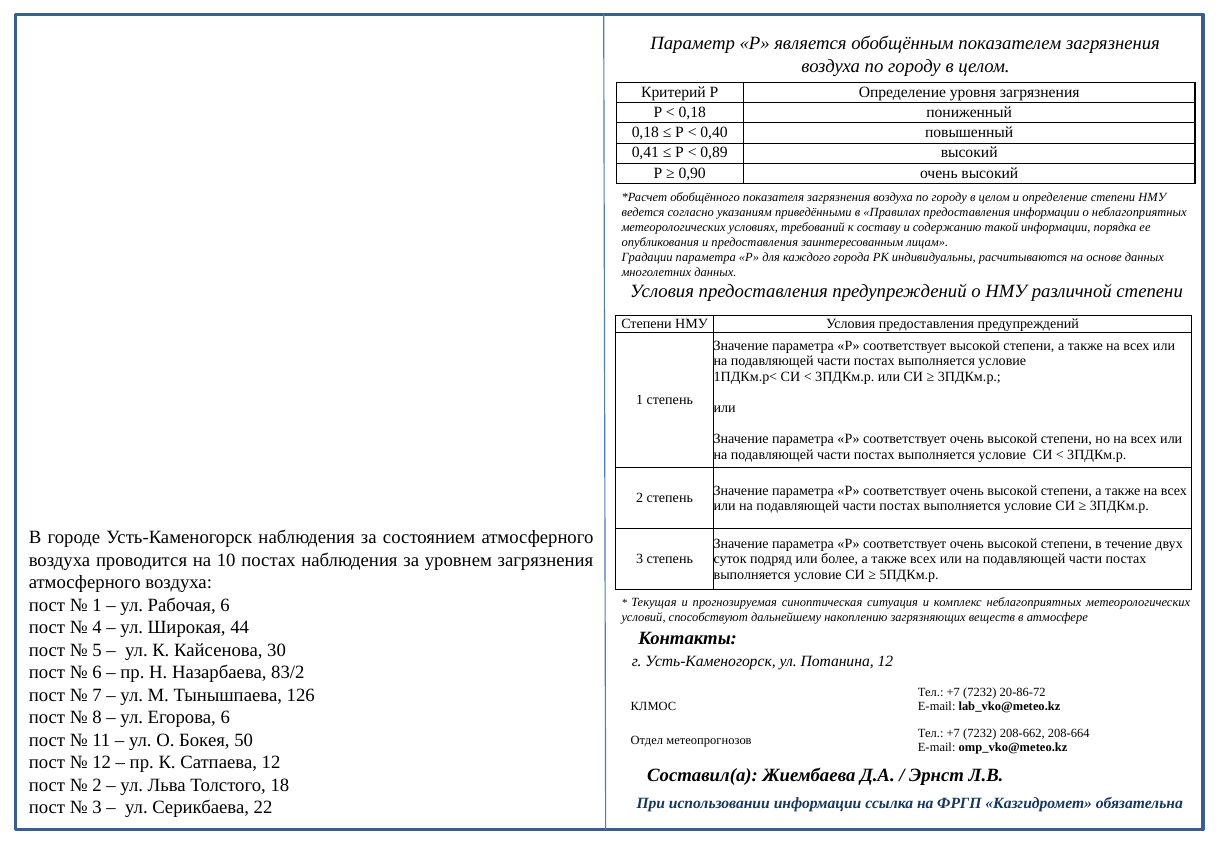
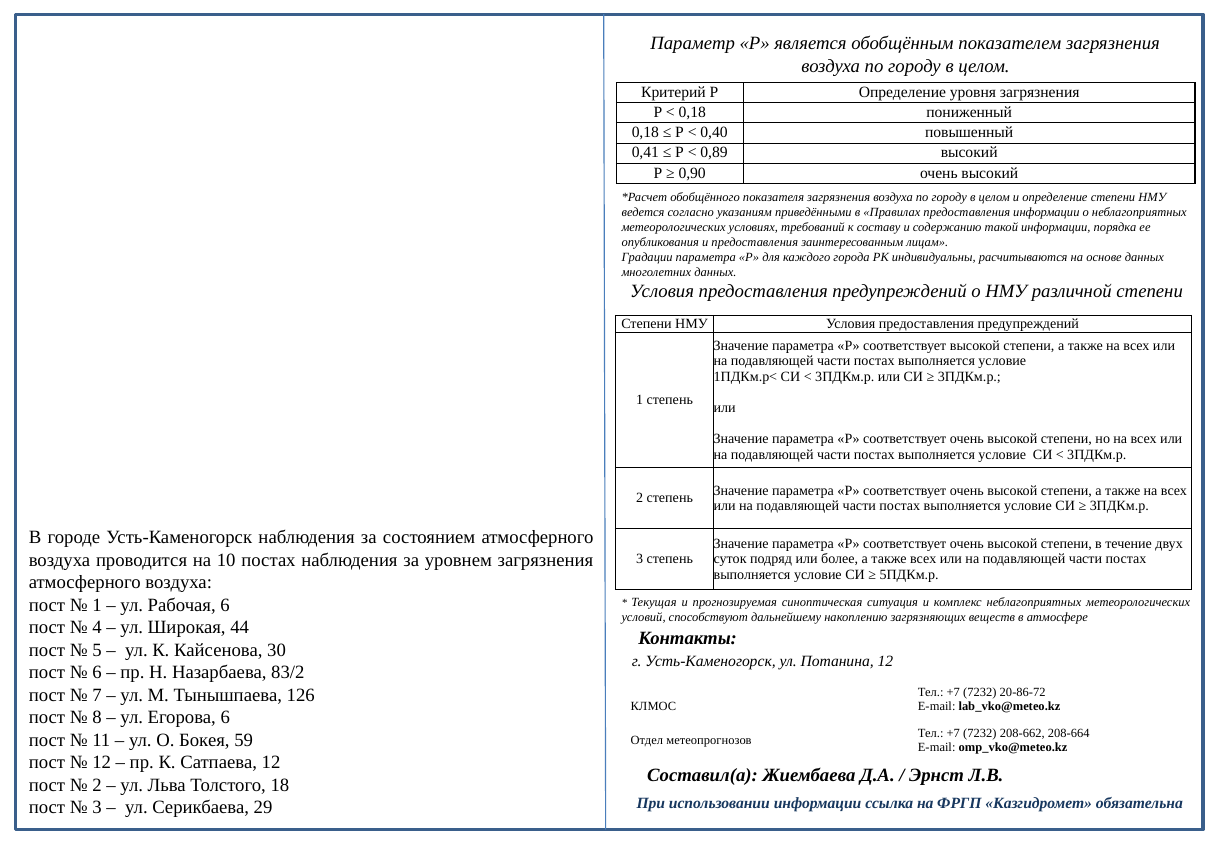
50: 50 -> 59
22: 22 -> 29
